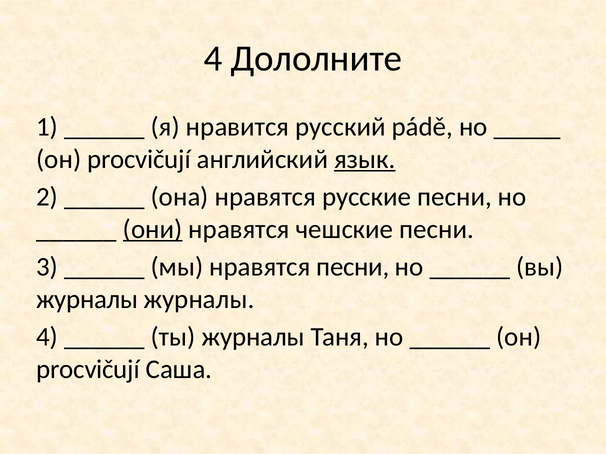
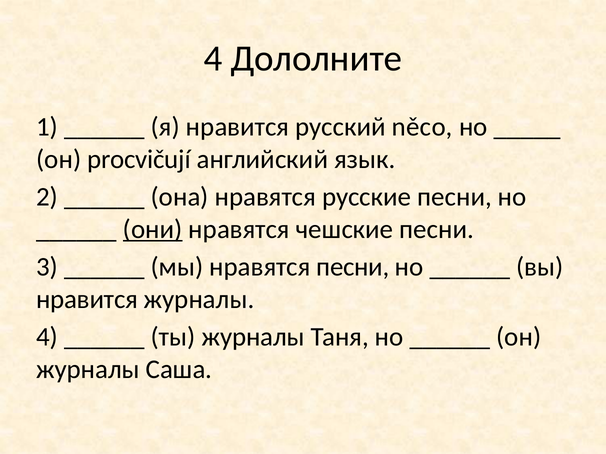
pádě: pádě -> něco
язык underline: present -> none
журналы at (87, 300): журналы -> нравится
procvičují at (88, 370): procvičují -> журналы
